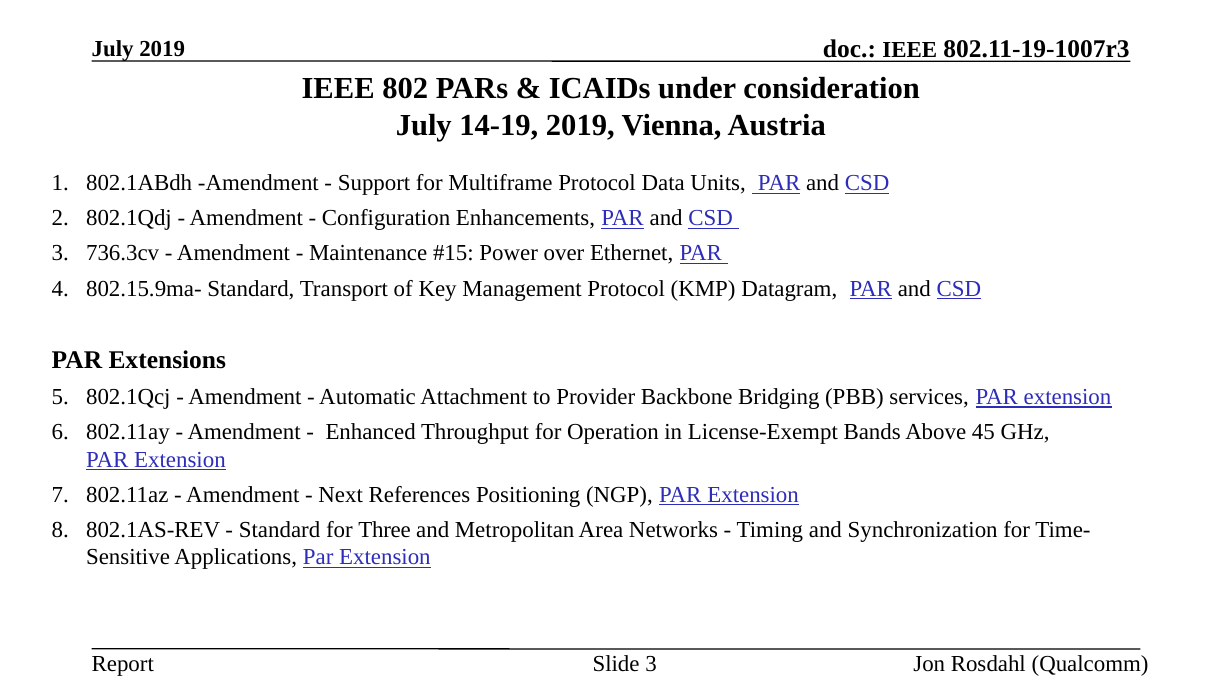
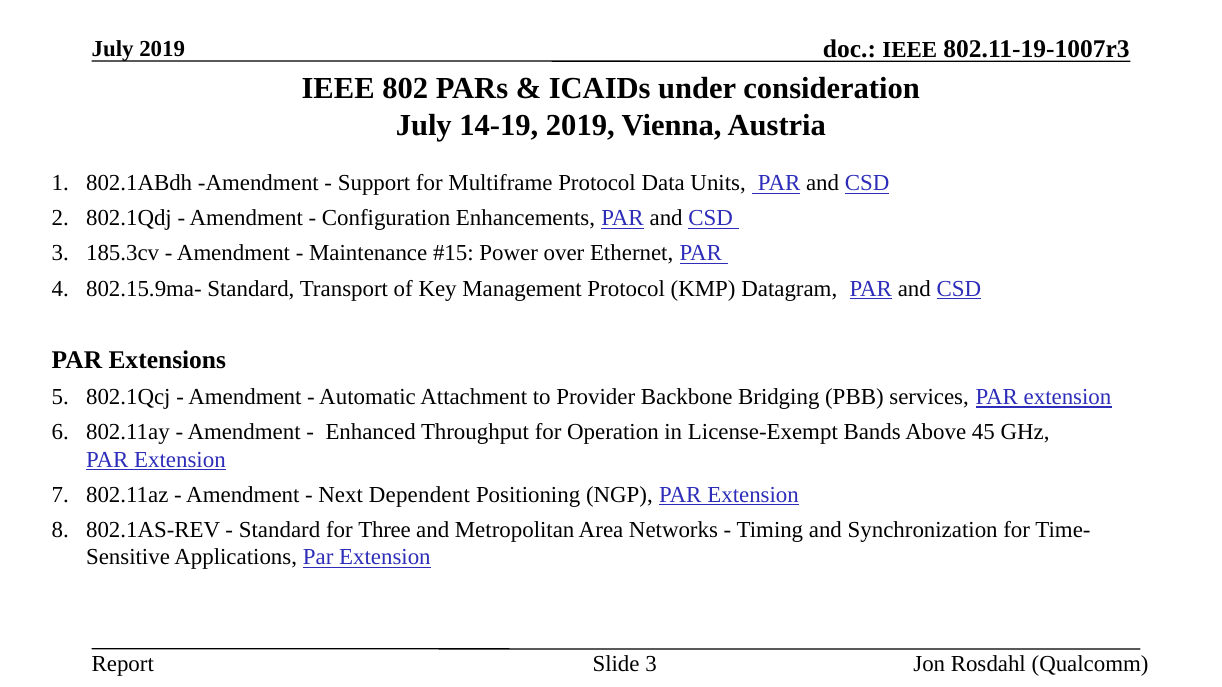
736.3cv: 736.3cv -> 185.3cv
References: References -> Dependent
